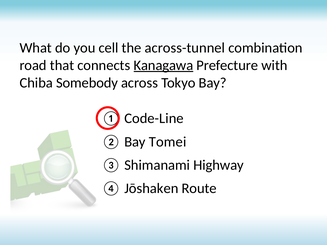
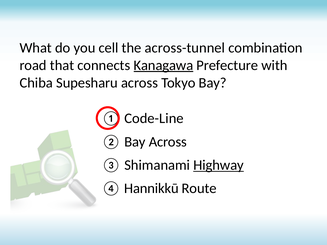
Somebody: Somebody -> Supesharu
Bay Tomei: Tomei -> Across
Highway underline: none -> present
Jōshaken: Jōshaken -> Hannikkū
